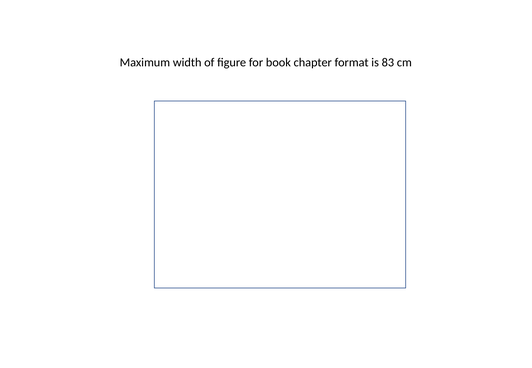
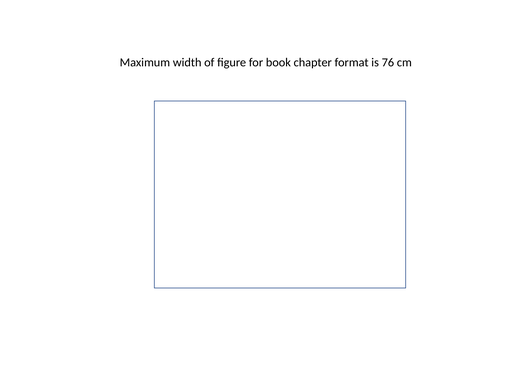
83: 83 -> 76
